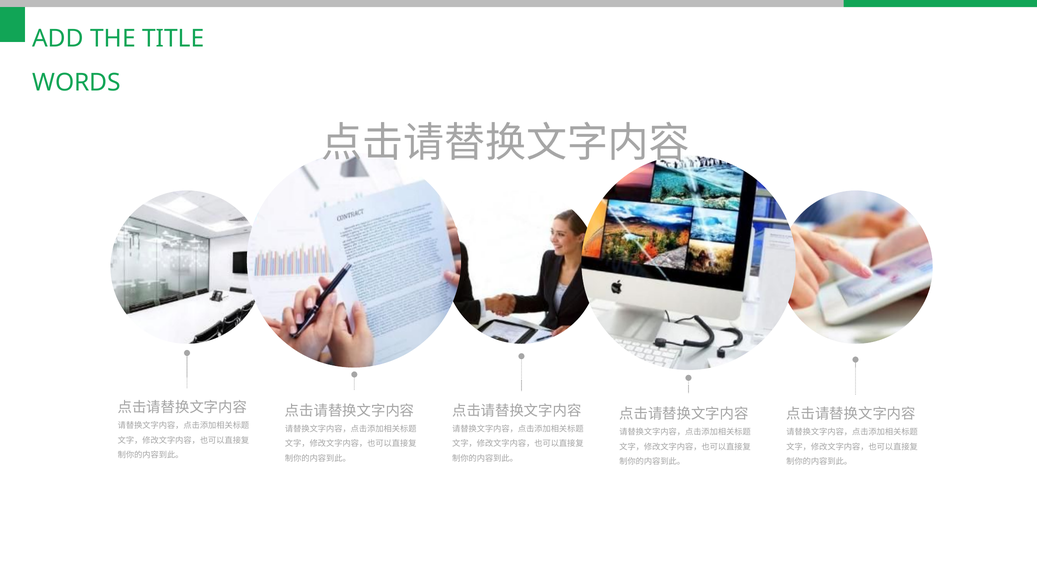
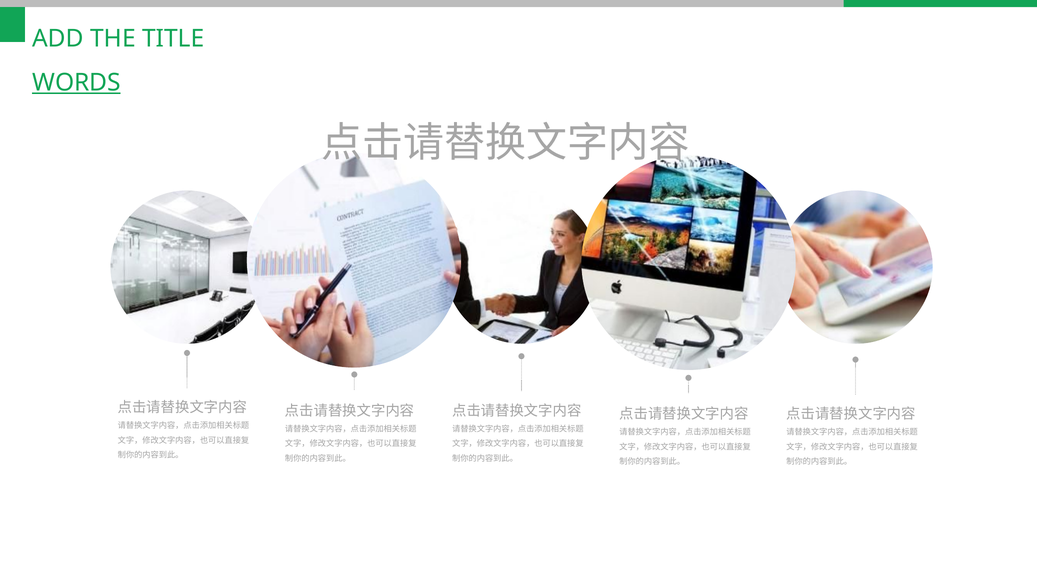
WORDS at (77, 83) underline: none -> present
